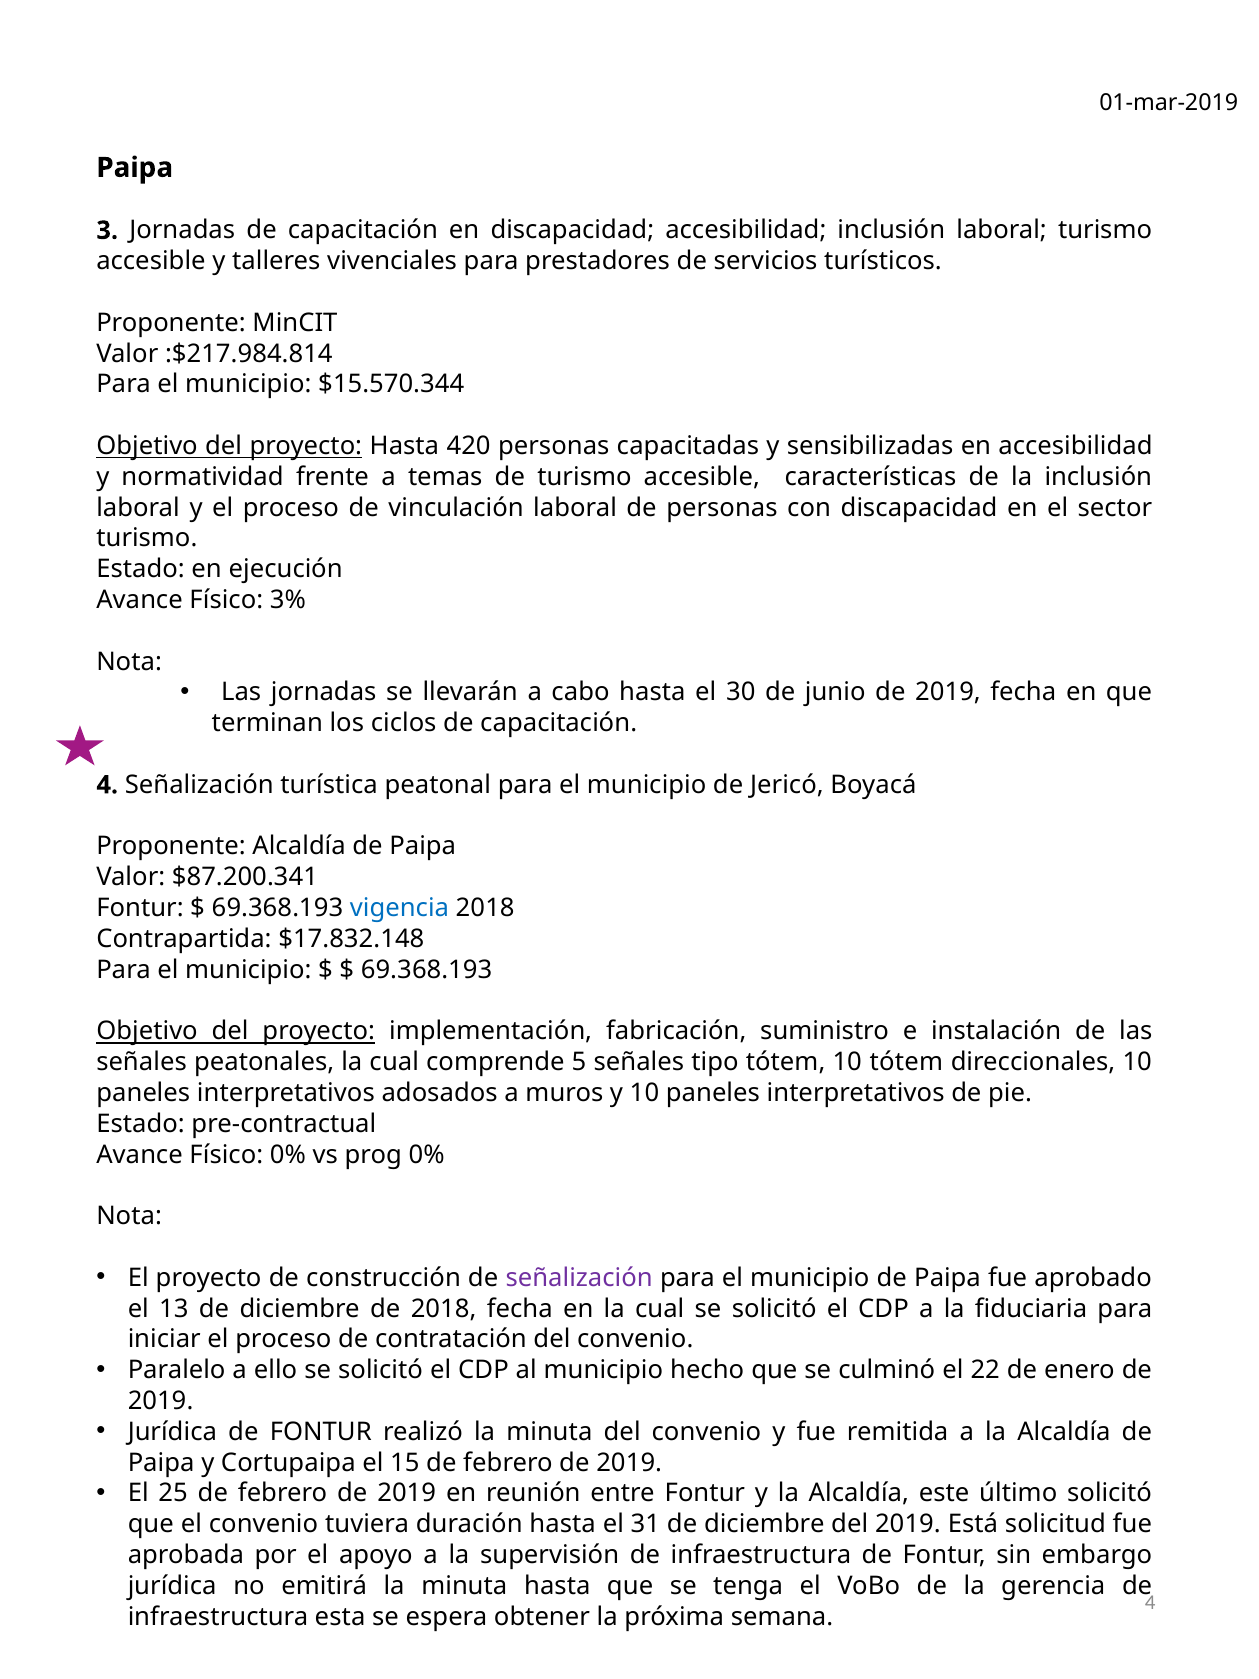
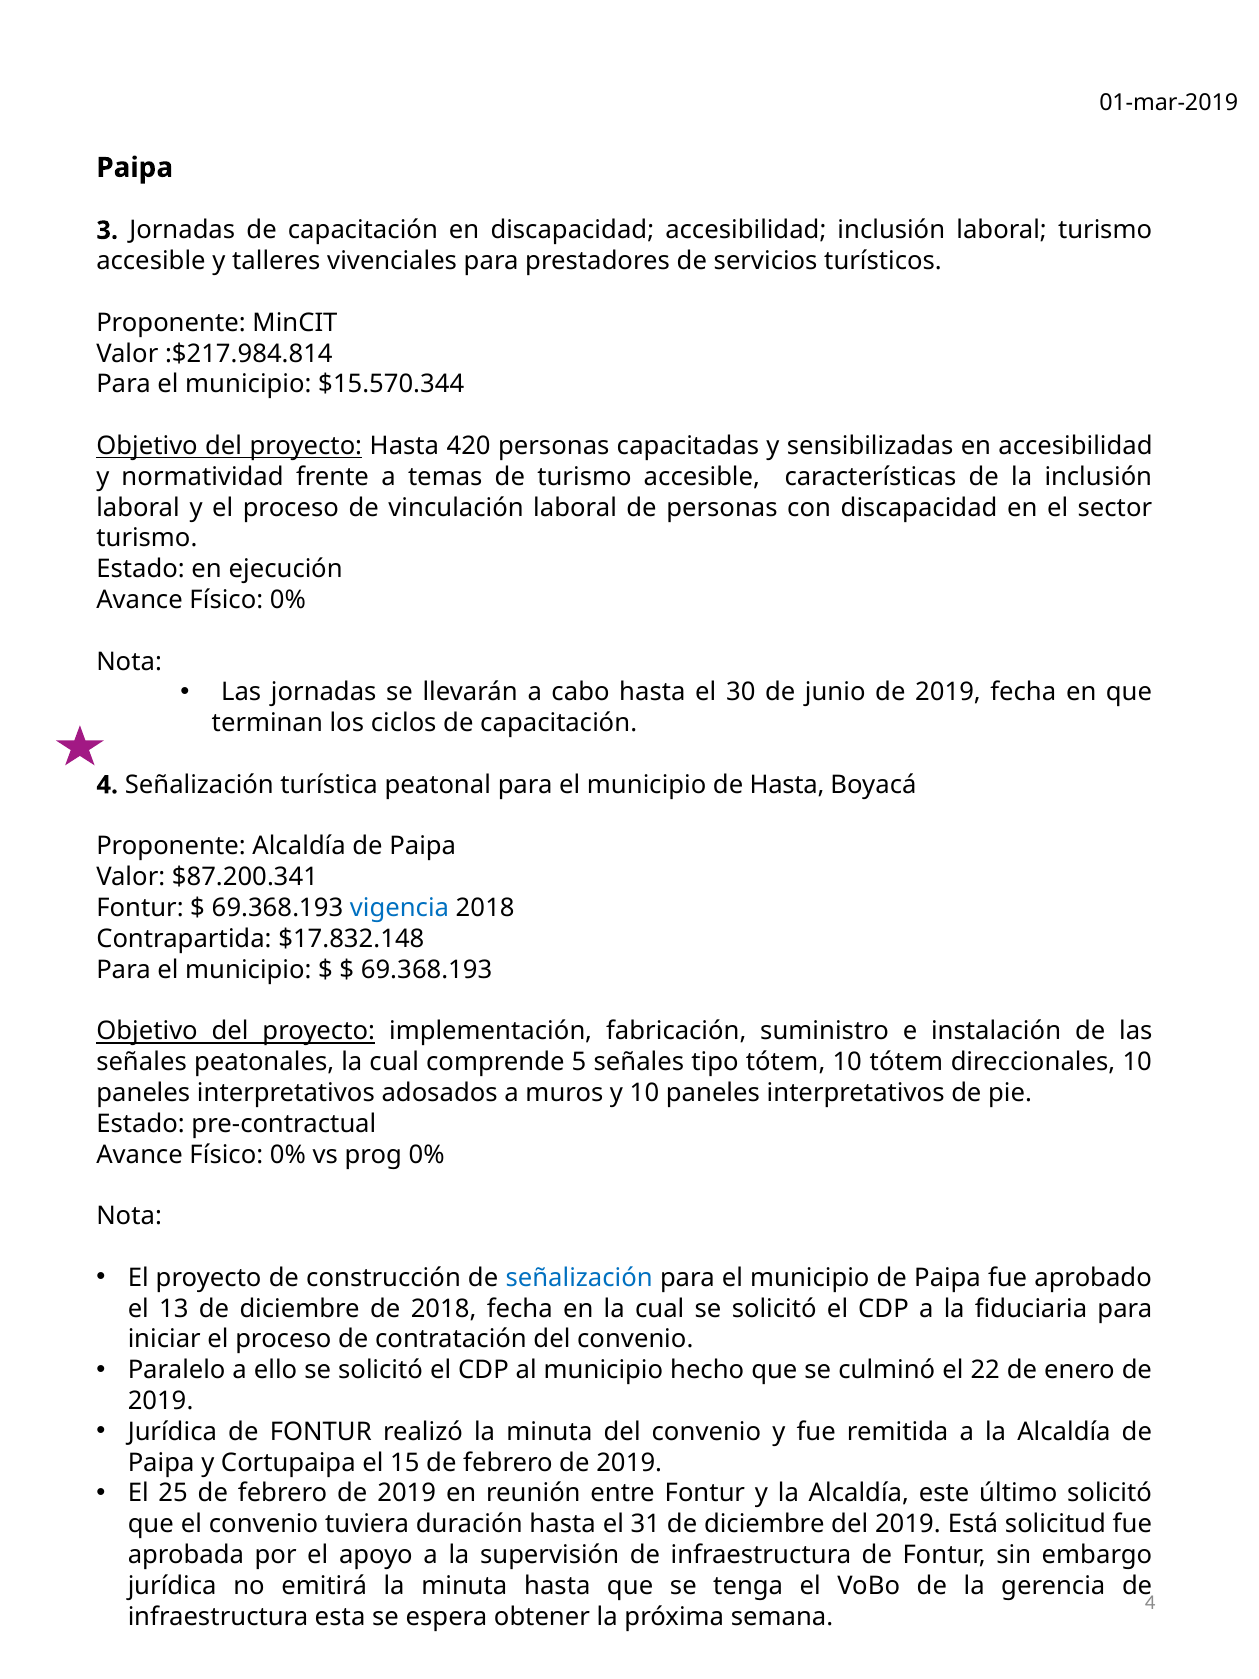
3% at (288, 600): 3% -> 0%
de Jericó: Jericó -> Hasta
señalización at (579, 1278) colour: purple -> blue
